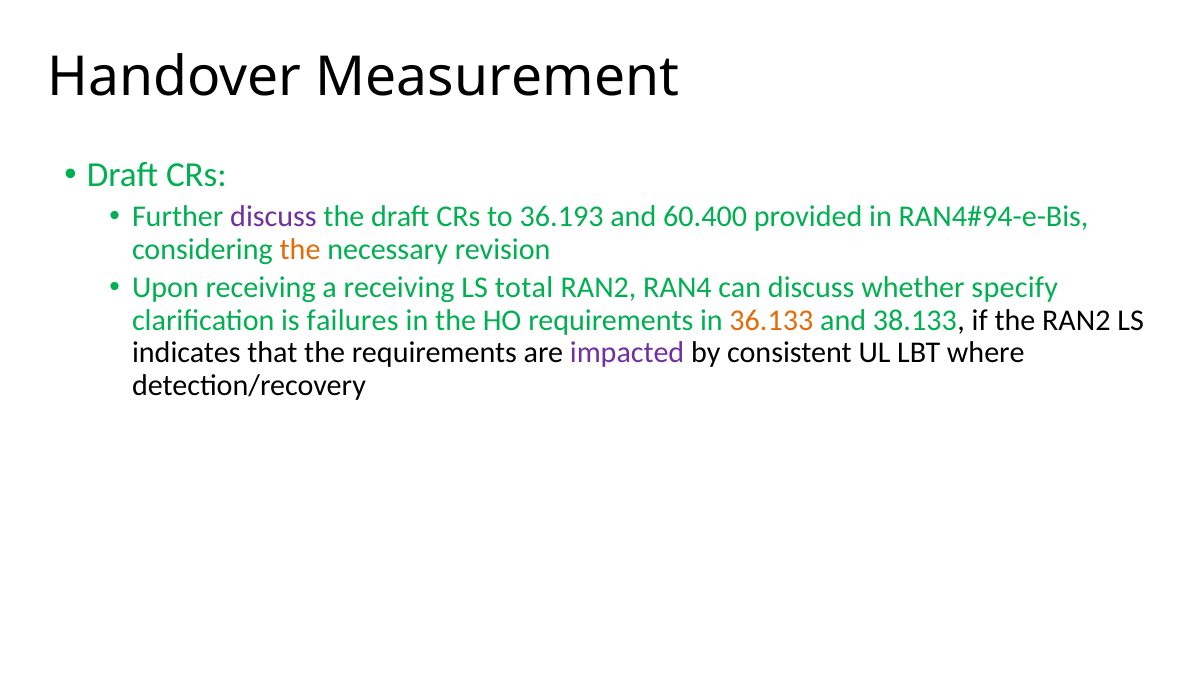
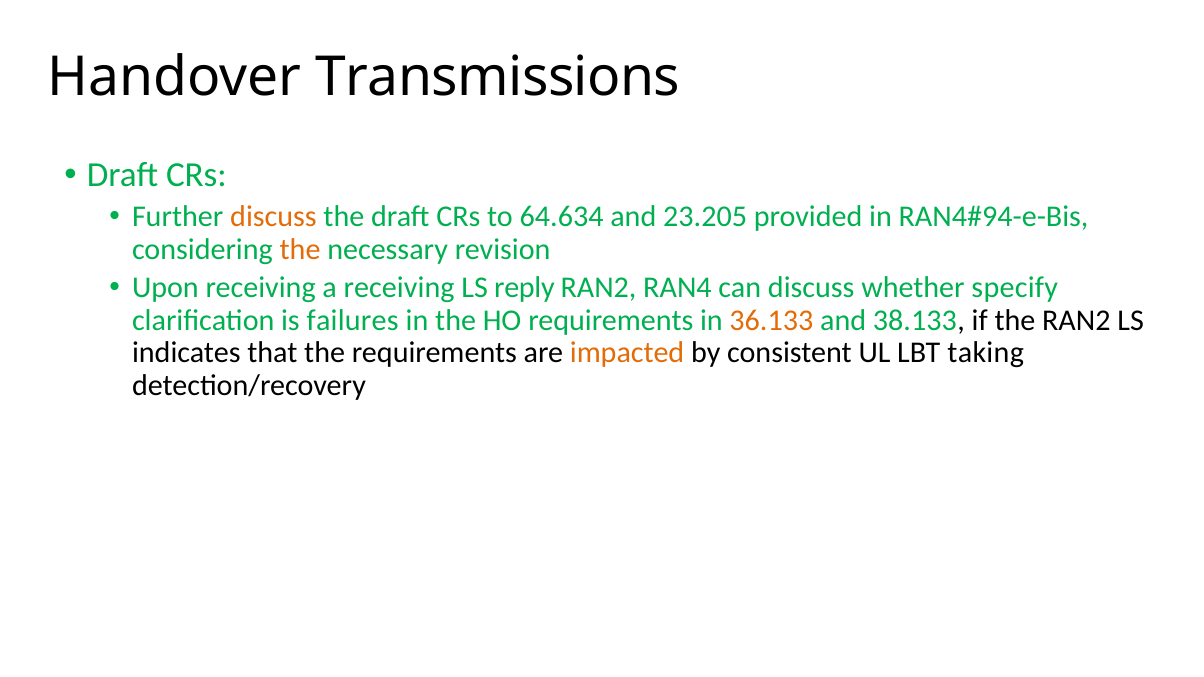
Measurement: Measurement -> Transmissions
discuss at (273, 217) colour: purple -> orange
36.193: 36.193 -> 64.634
60.400: 60.400 -> 23.205
total: total -> reply
impacted colour: purple -> orange
where: where -> taking
